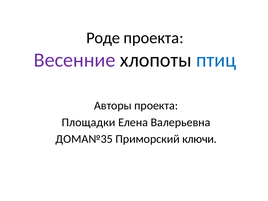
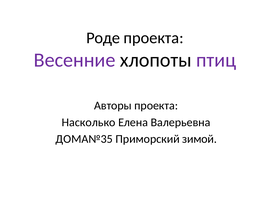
птиц colour: blue -> purple
Площадки: Площадки -> Насколько
ключи: ключи -> зимой
